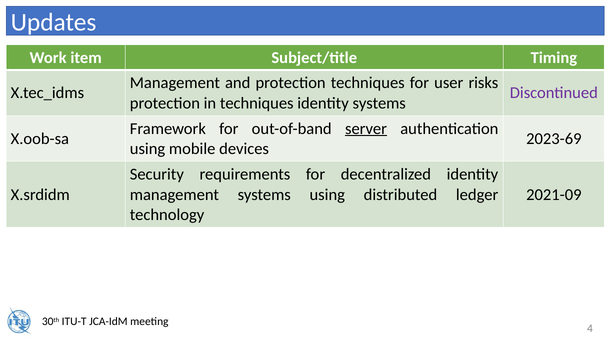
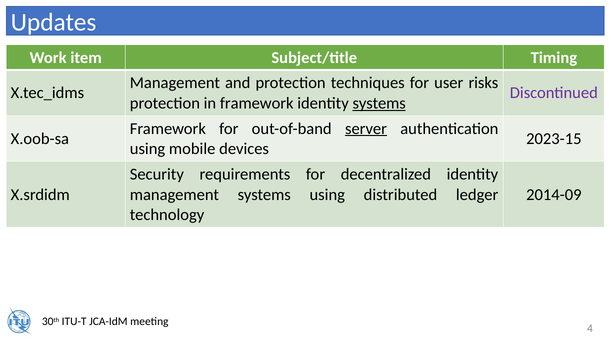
in techniques: techniques -> framework
systems at (379, 103) underline: none -> present
2023-69: 2023-69 -> 2023-15
2021-09: 2021-09 -> 2014-09
